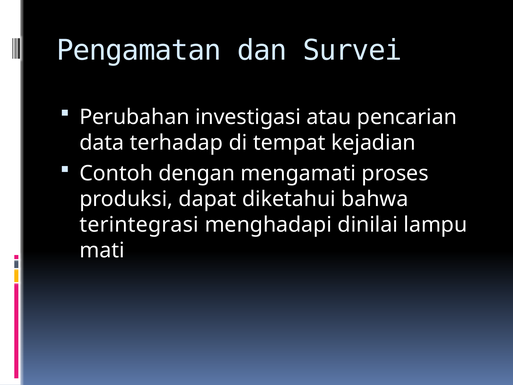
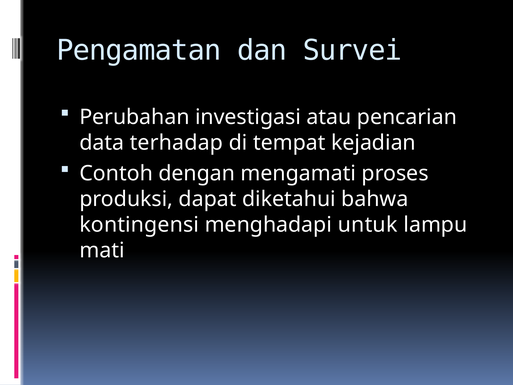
terintegrasi: terintegrasi -> kontingensi
dinilai: dinilai -> untuk
